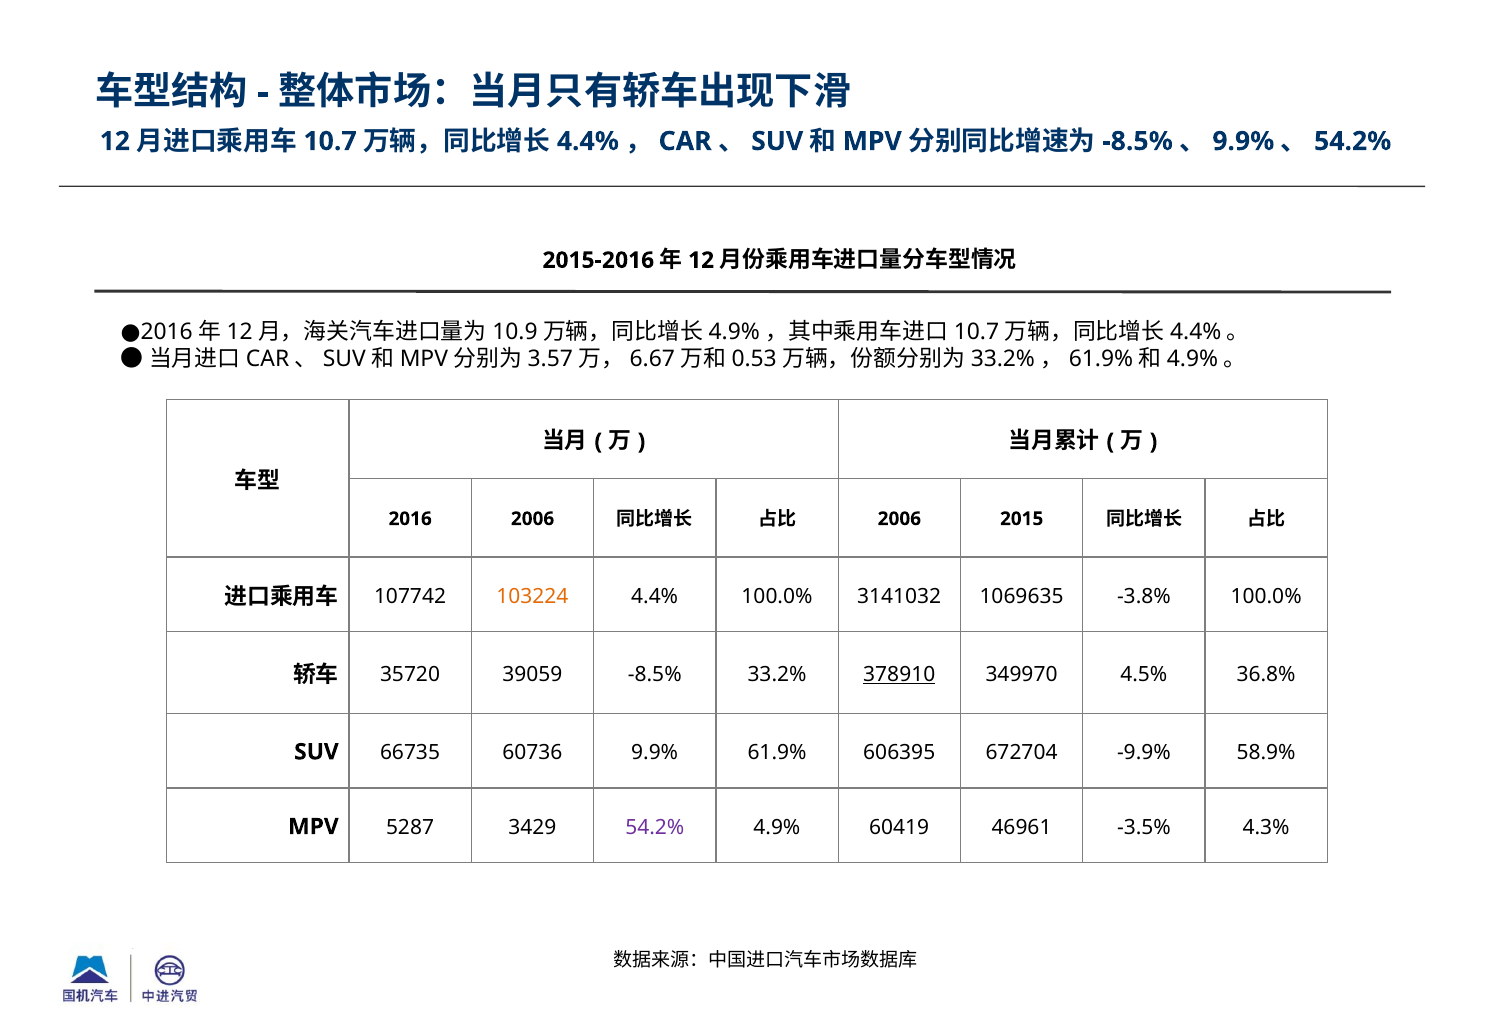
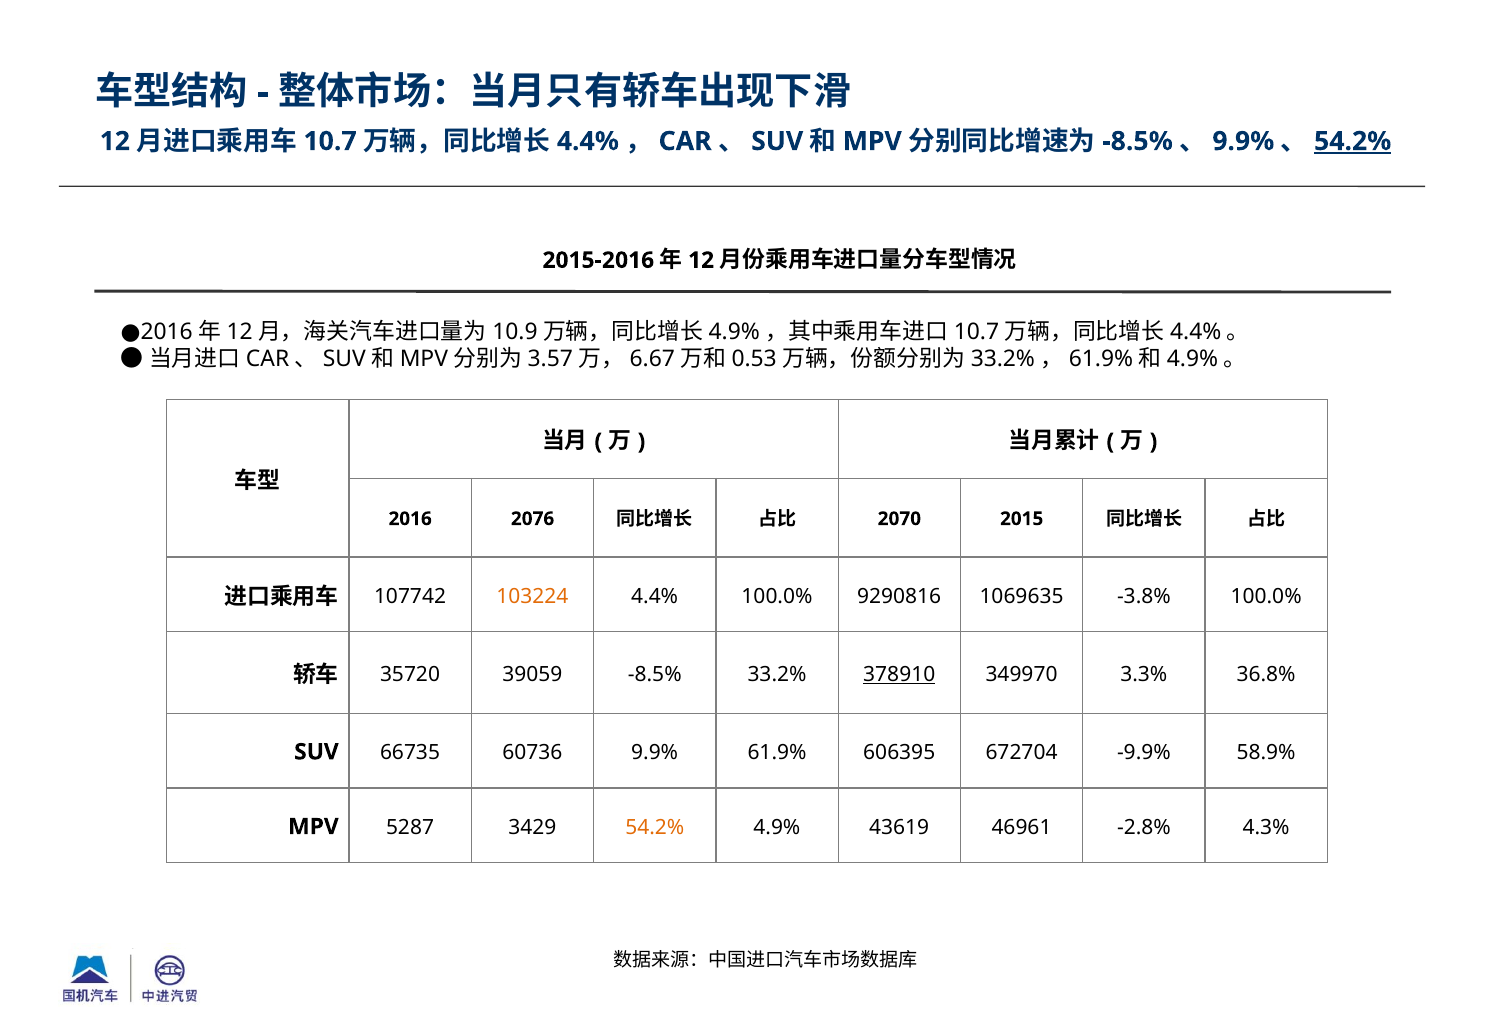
54.2% at (1353, 141) underline: none -> present
2016 2006: 2006 -> 2076
2006 at (899, 519): 2006 -> 2070
3141032: 3141032 -> 9290816
4.5%: 4.5% -> 3.3%
54.2% at (655, 827) colour: purple -> orange
60419: 60419 -> 43619
-3.5%: -3.5% -> -2.8%
